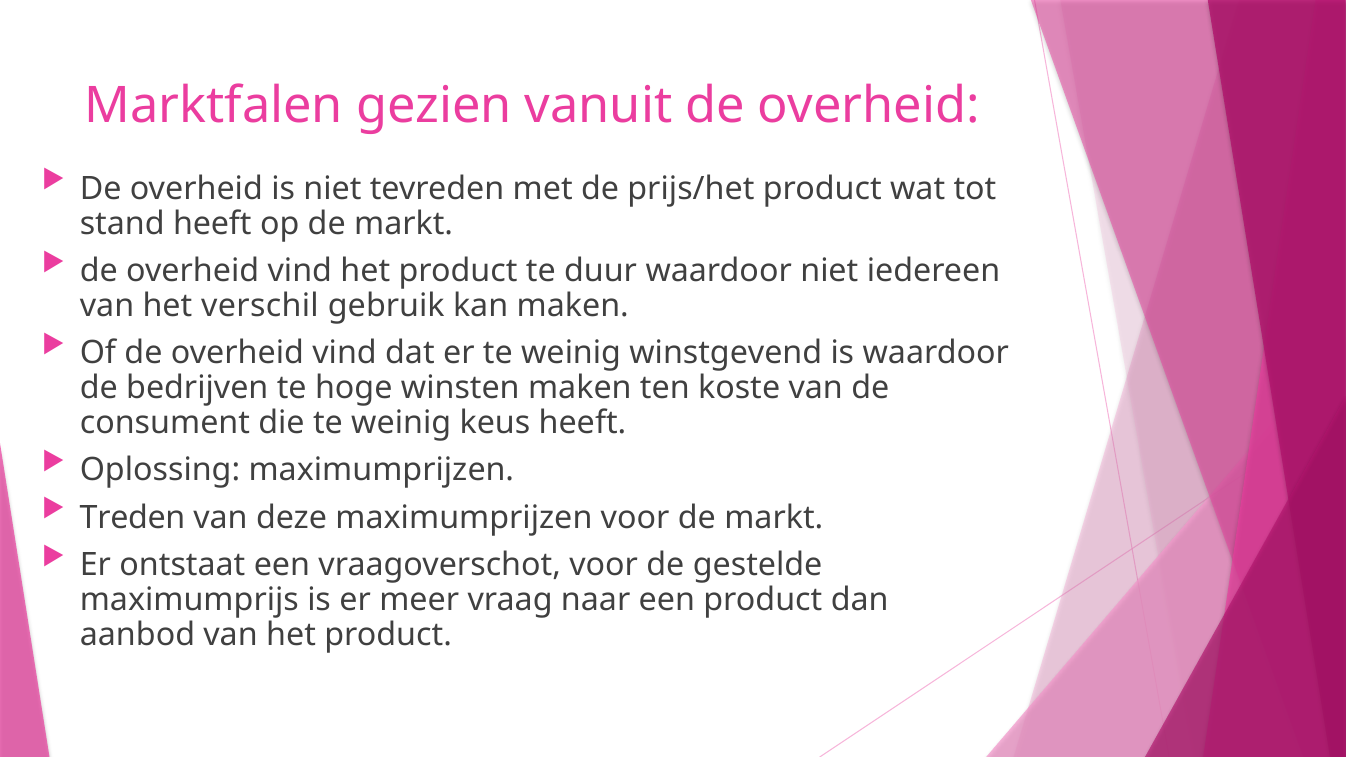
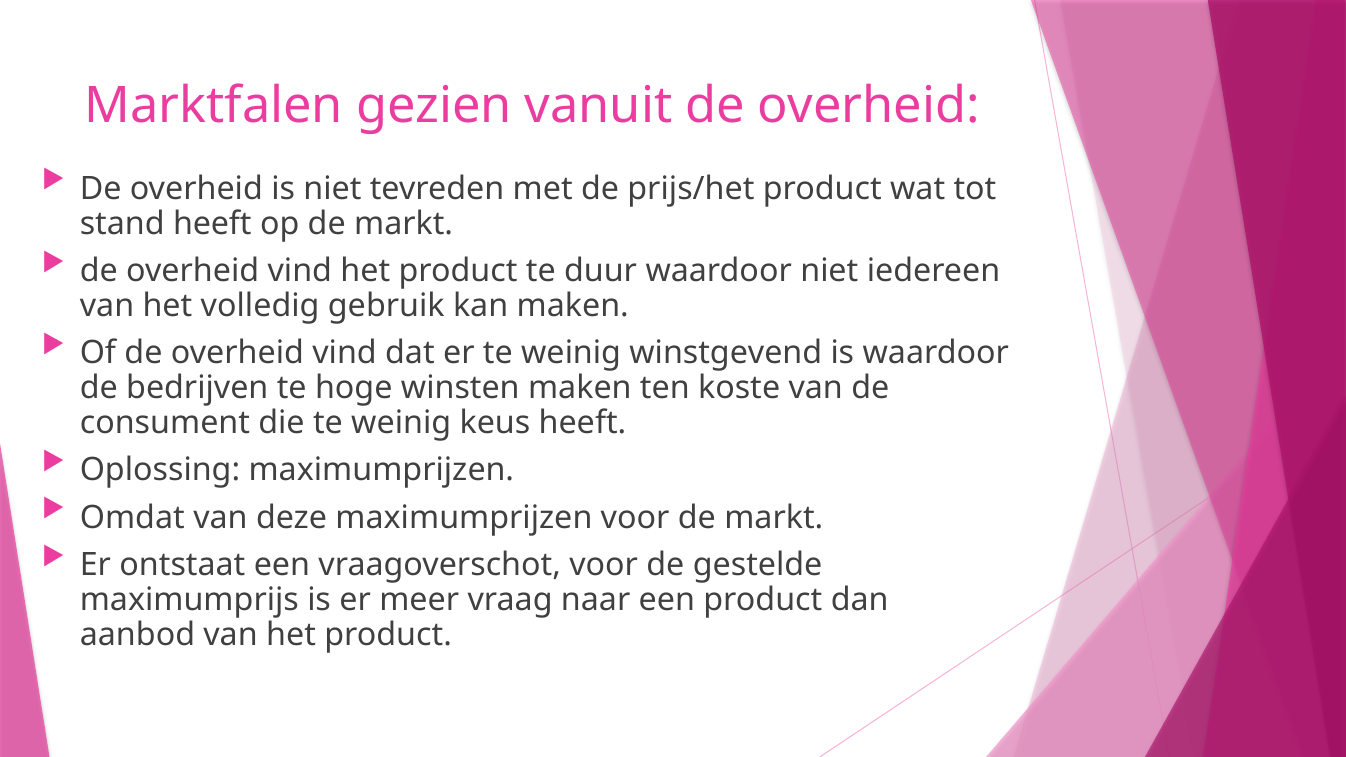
verschil: verschil -> volledig
Treden: Treden -> Omdat
